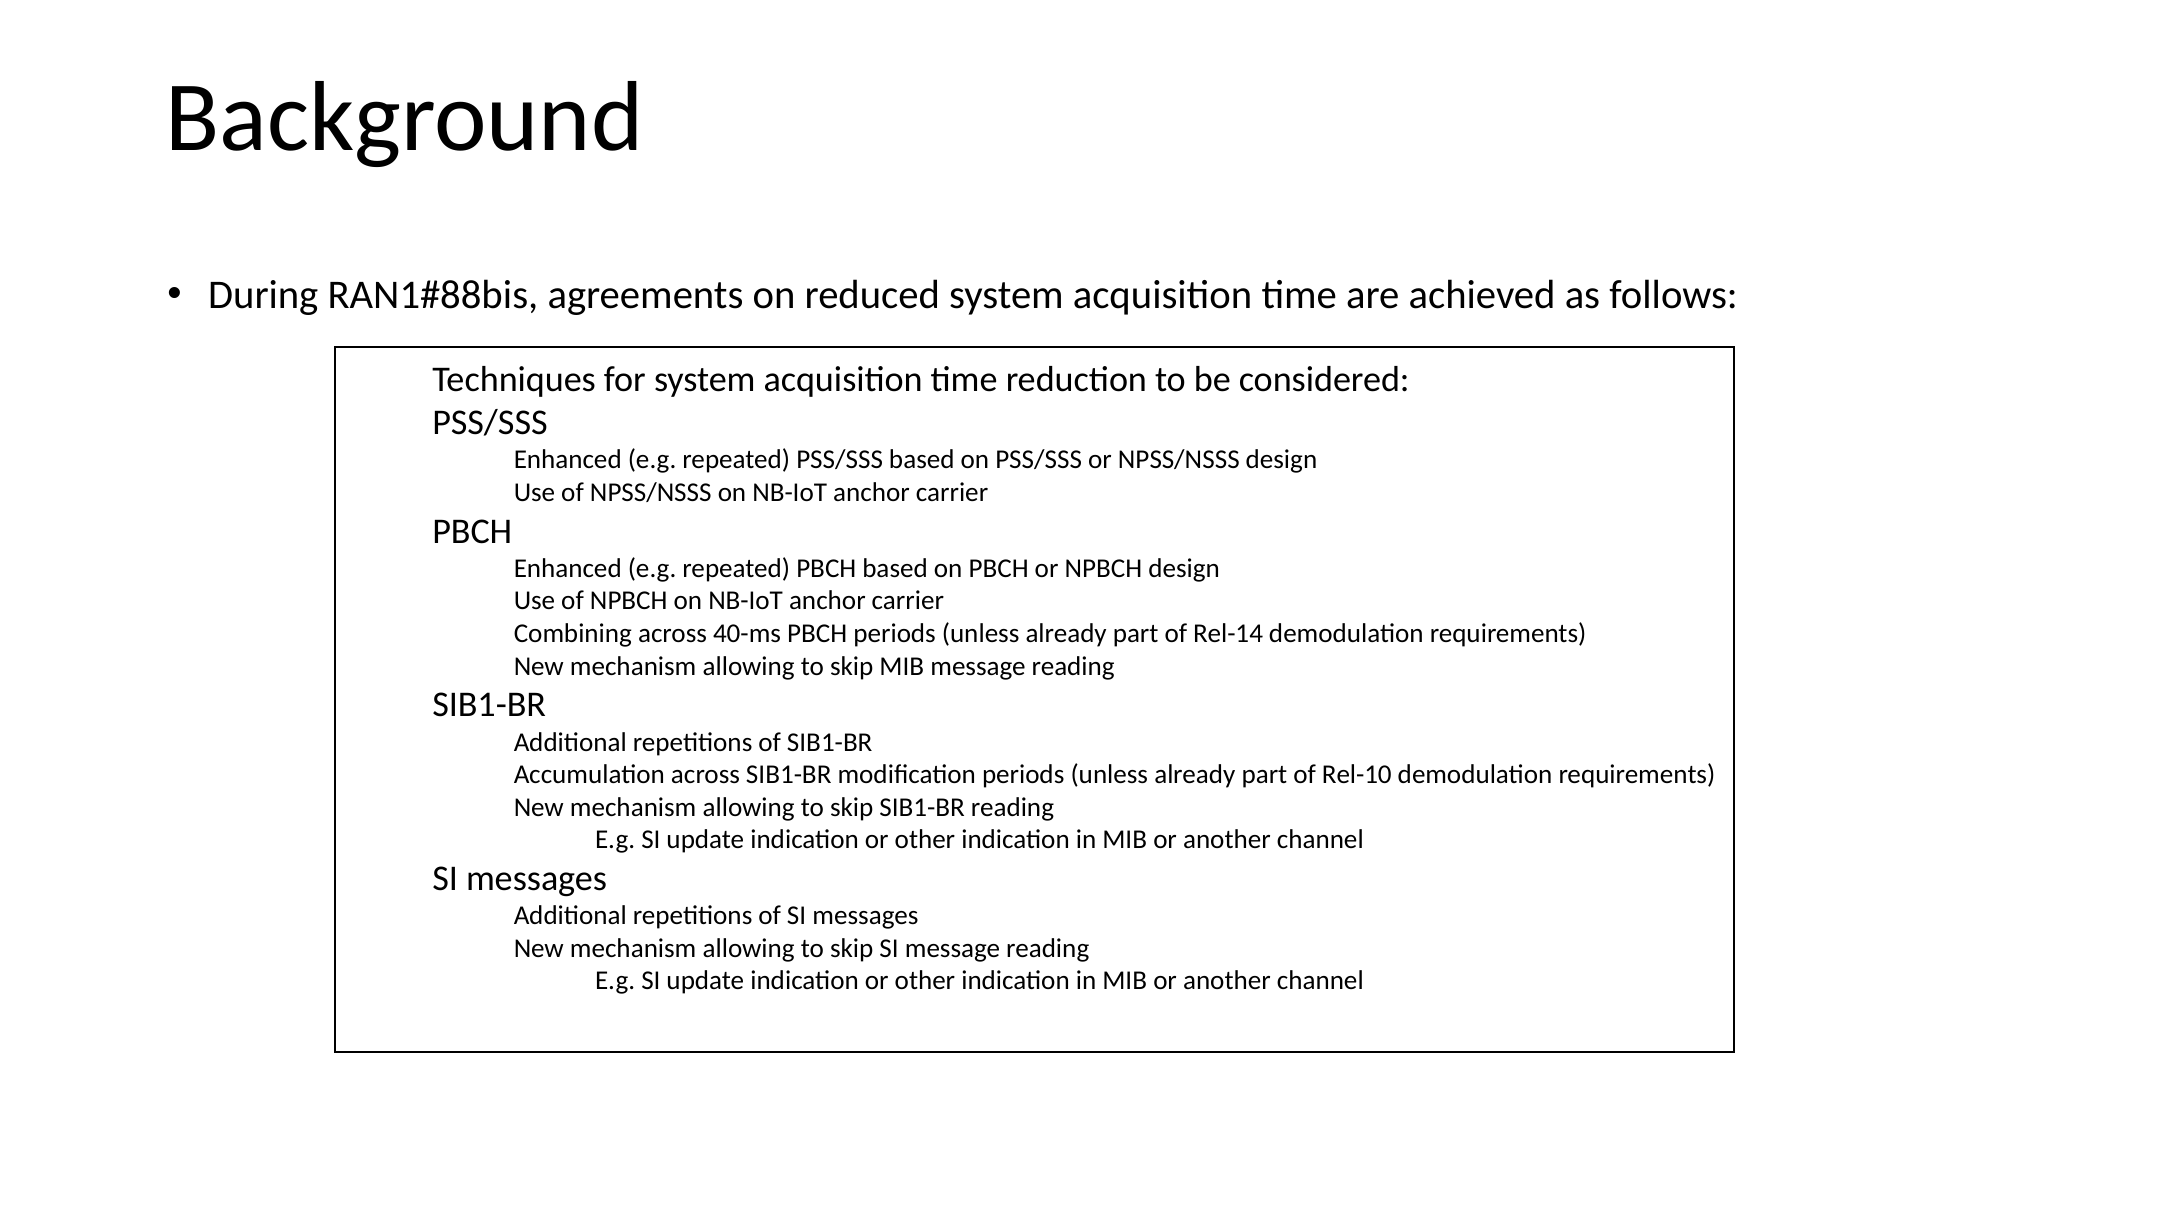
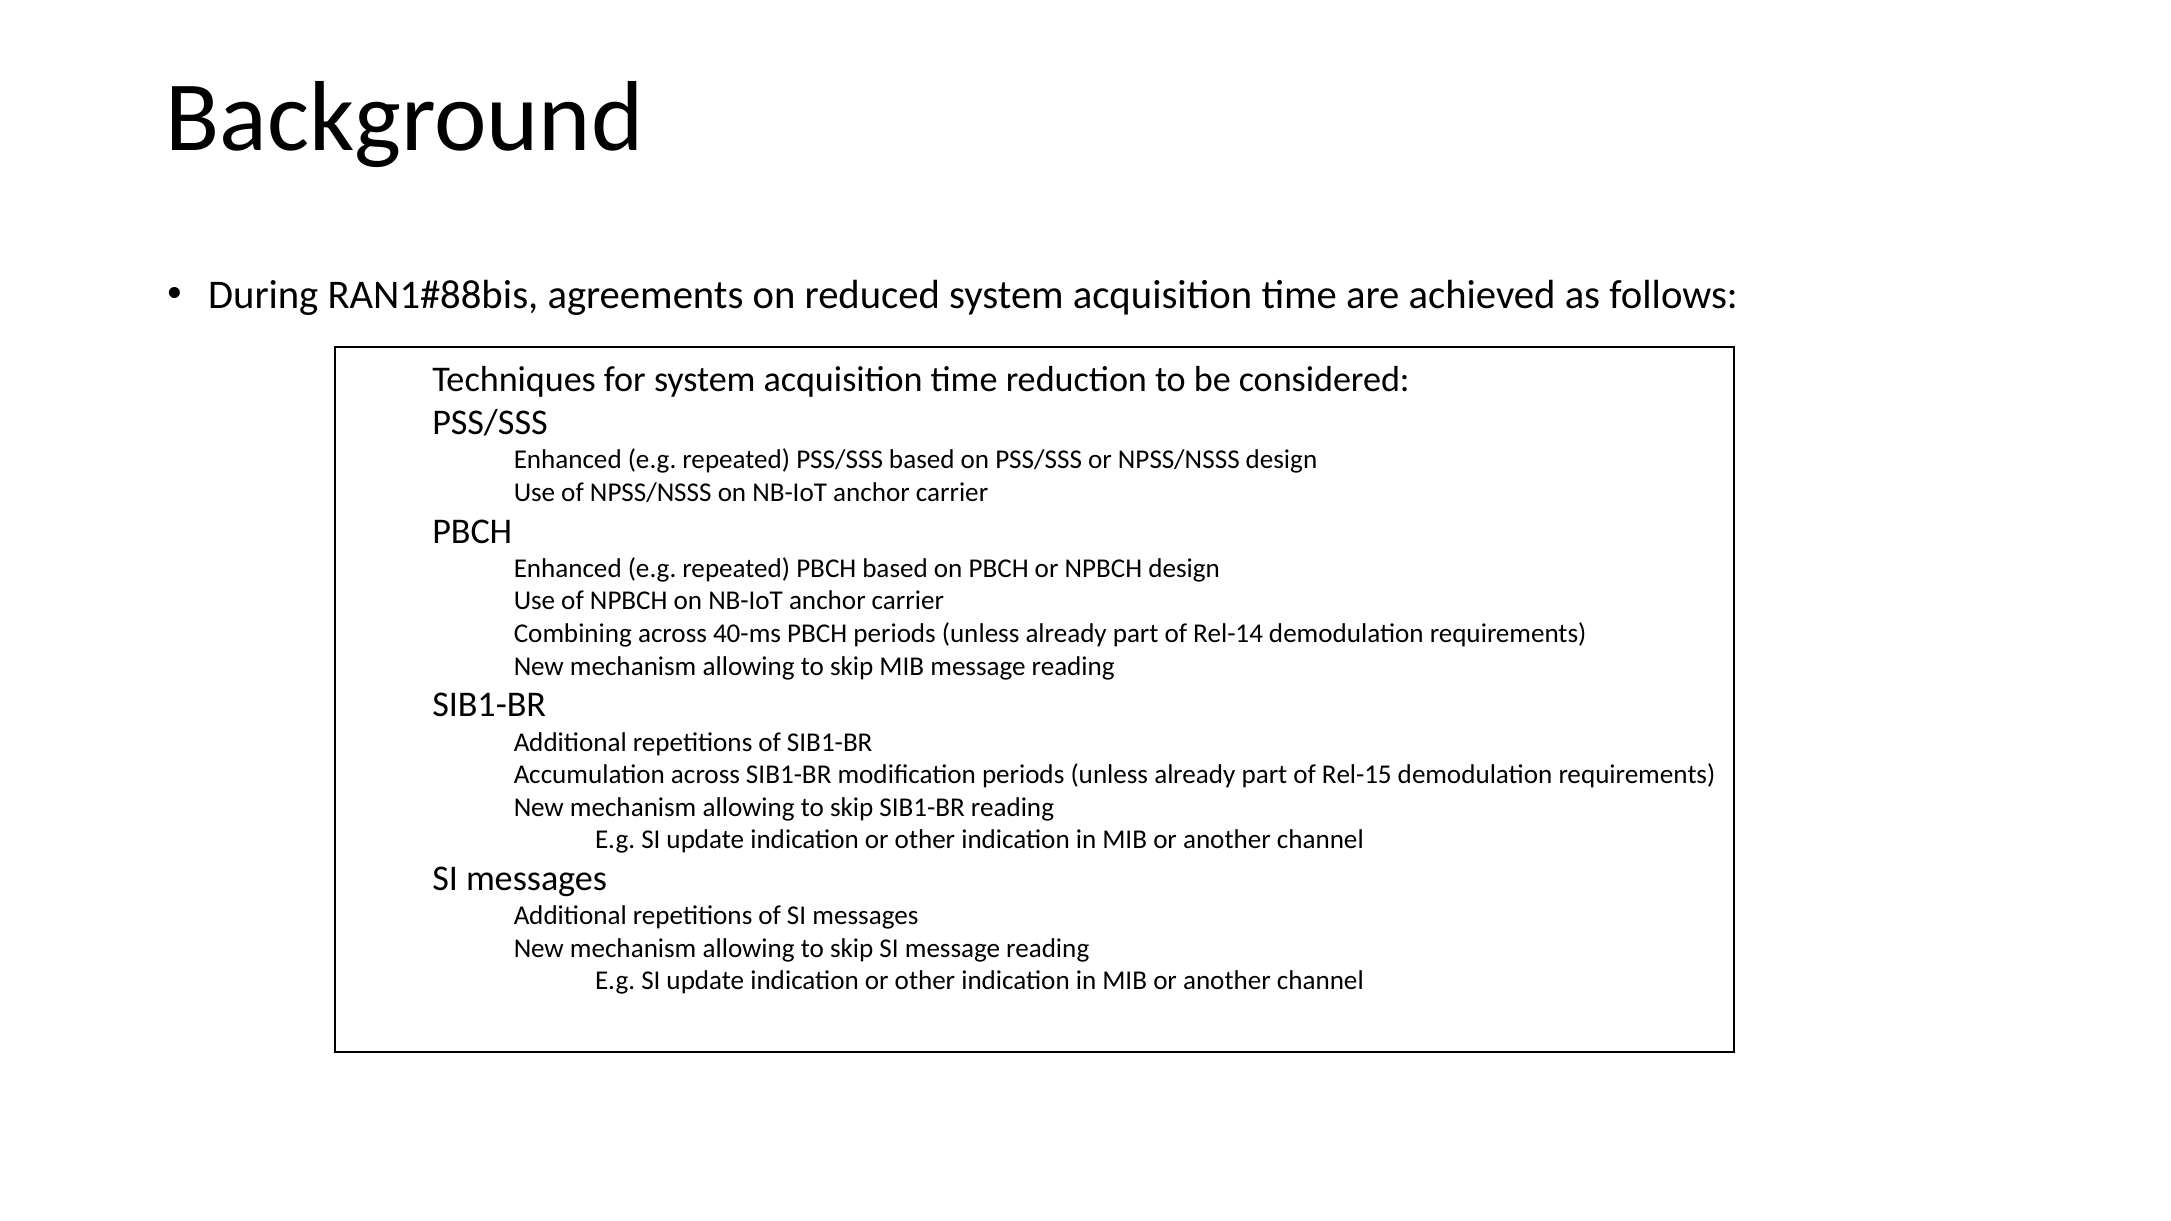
Rel-10: Rel-10 -> Rel-15
